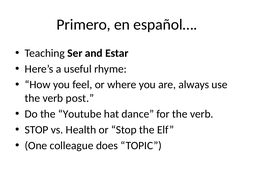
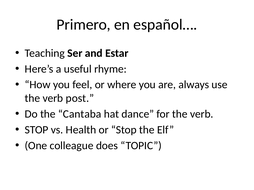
Youtube: Youtube -> Cantaba
